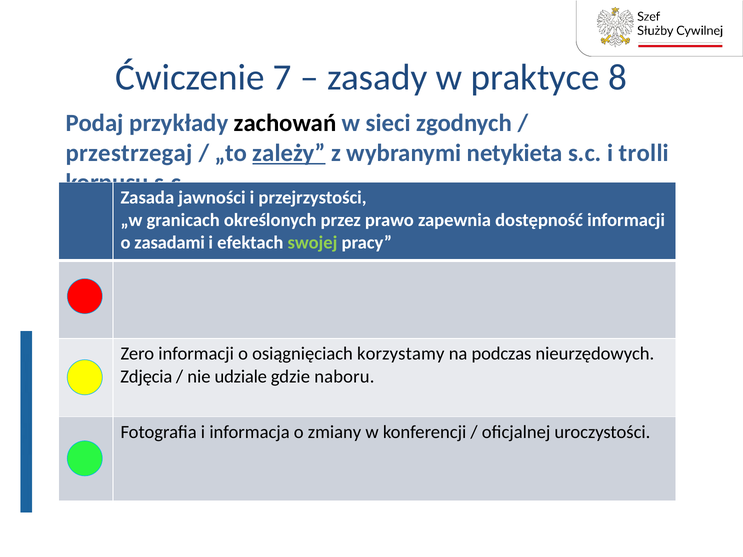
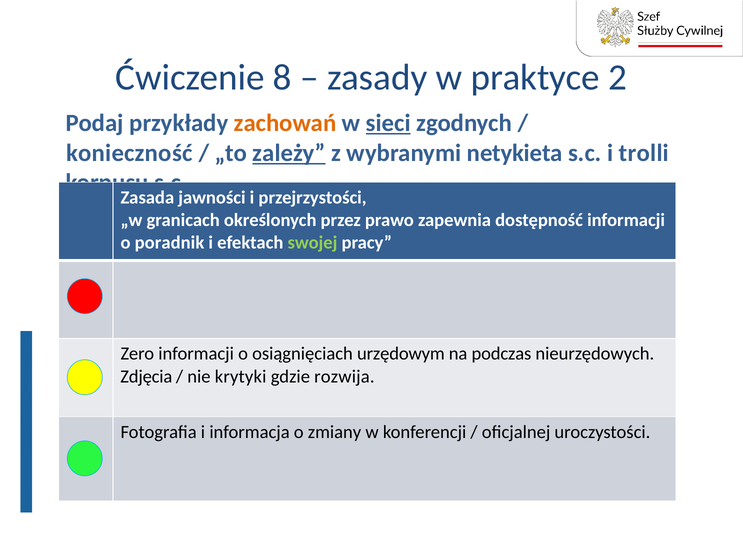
7: 7 -> 8
8: 8 -> 2
zachowań colour: black -> orange
sieci underline: none -> present
przestrzegaj: przestrzegaj -> konieczność
zasadami: zasadami -> poradnik
korzystamy: korzystamy -> urzędowym
udziale: udziale -> krytyki
naboru: naboru -> rozwija
